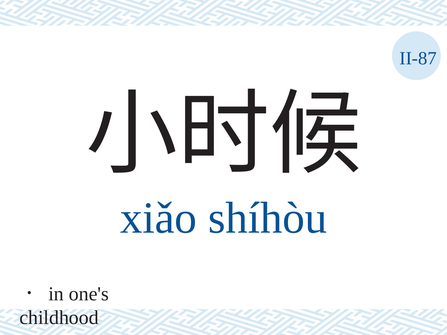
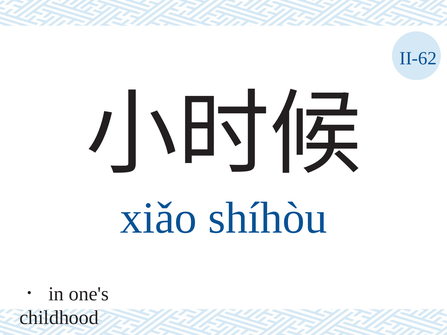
II-87: II-87 -> II-62
